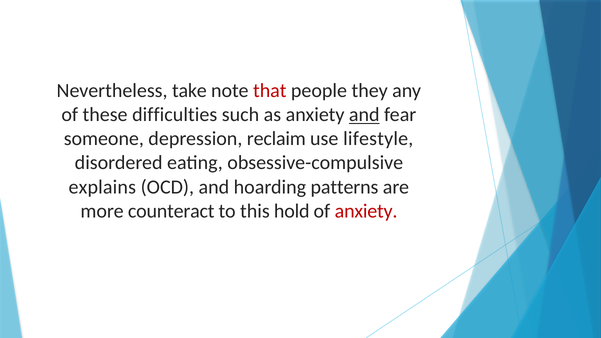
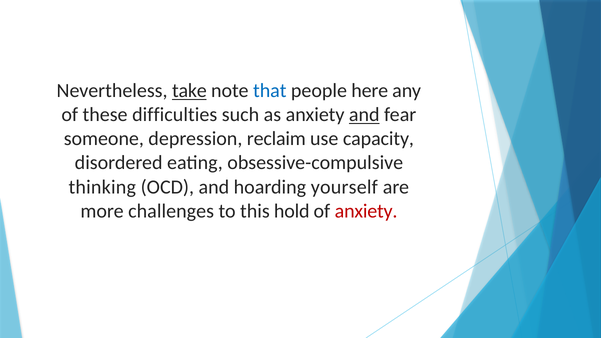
take underline: none -> present
that colour: red -> blue
they: they -> here
lifestyle: lifestyle -> capacity
explains: explains -> thinking
patterns: patterns -> yourself
counteract: counteract -> challenges
